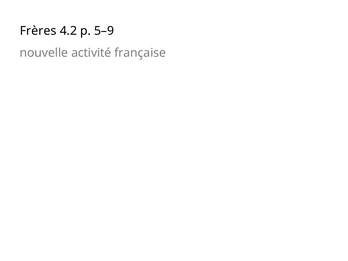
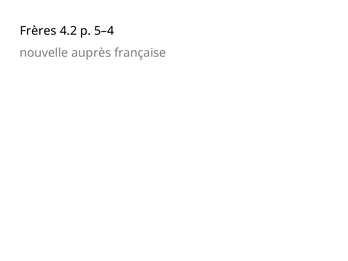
5–9: 5–9 -> 5–4
activité: activité -> auprès
